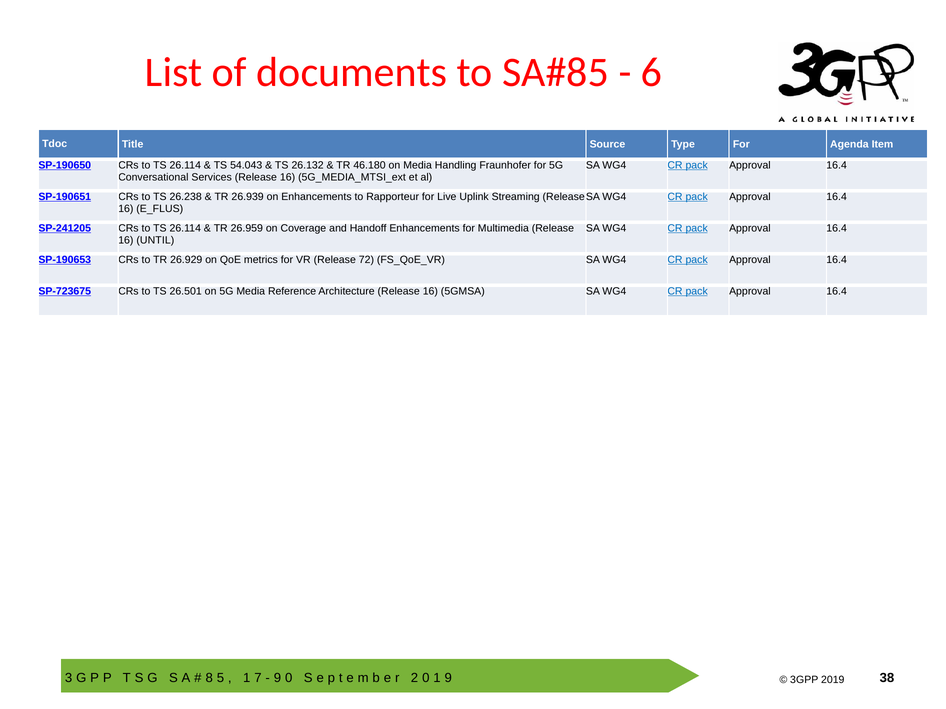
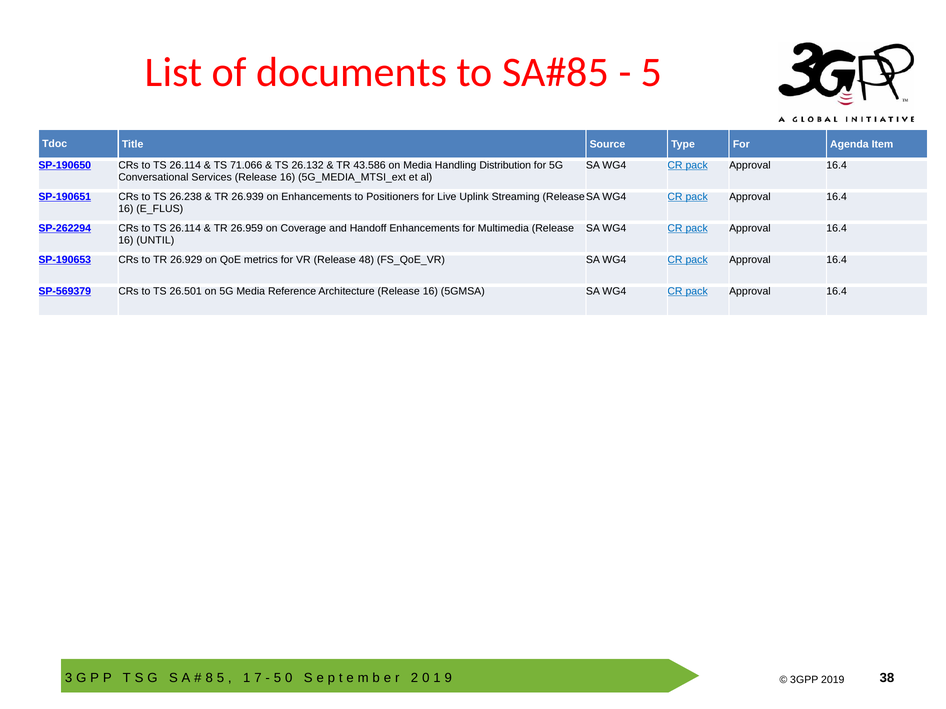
6 at (652, 72): 6 -> 5
54.043: 54.043 -> 71.066
46.180: 46.180 -> 43.586
Fraunhofer: Fraunhofer -> Distribution
Rapporteur: Rapporteur -> Positioners
SP-241205: SP-241205 -> SP-262294
72: 72 -> 48
SP-723675: SP-723675 -> SP-569379
9 at (277, 678): 9 -> 5
